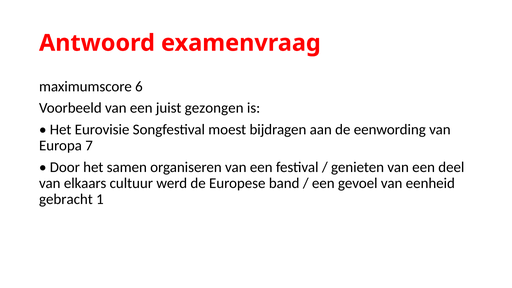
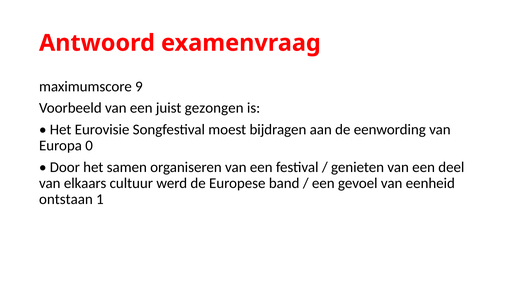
6: 6 -> 9
7: 7 -> 0
gebracht: gebracht -> ontstaan
